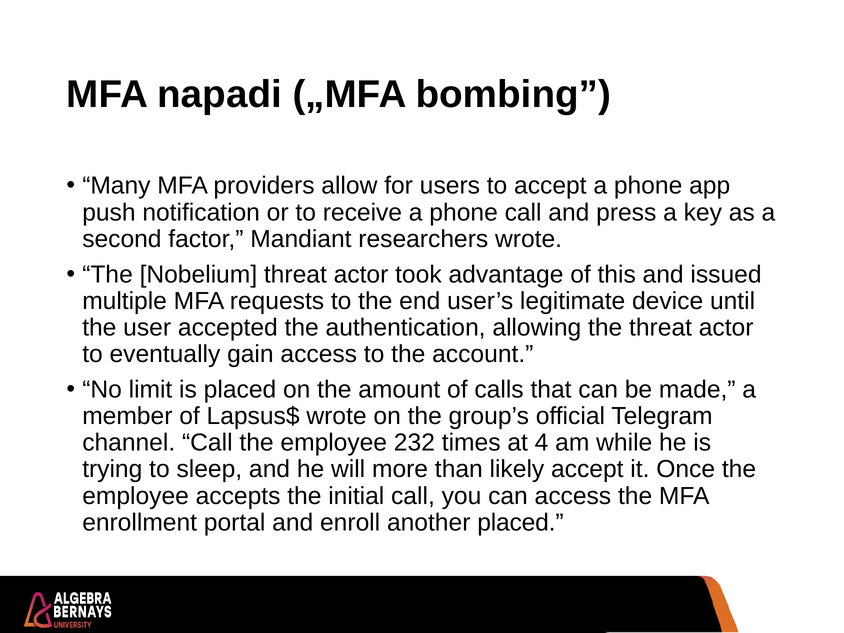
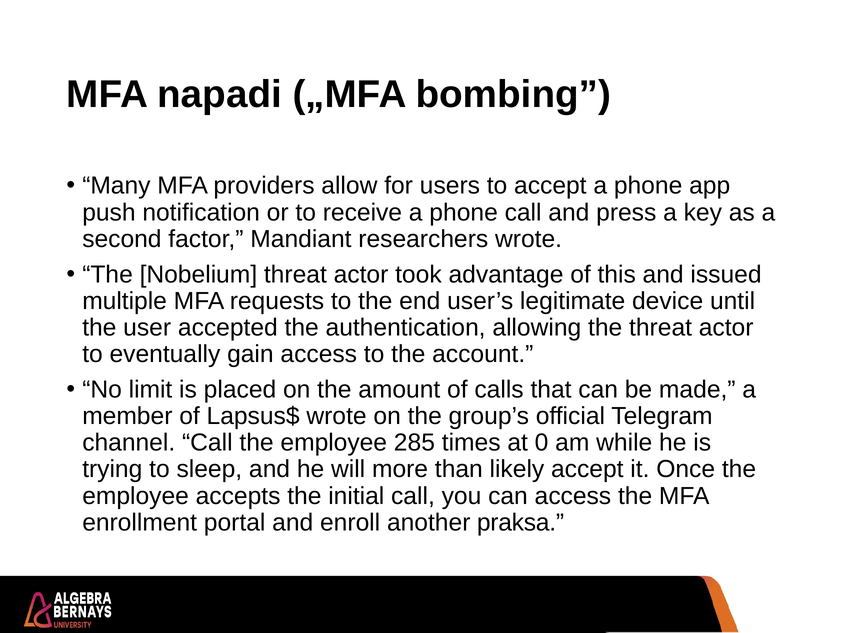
232: 232 -> 285
4: 4 -> 0
another placed: placed -> praksa
